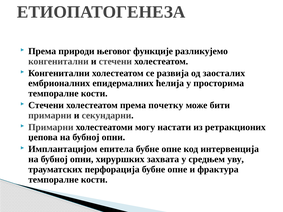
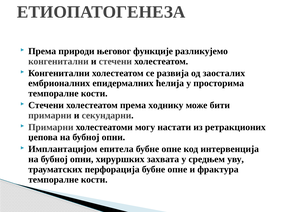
почетку: почетку -> ходнику
